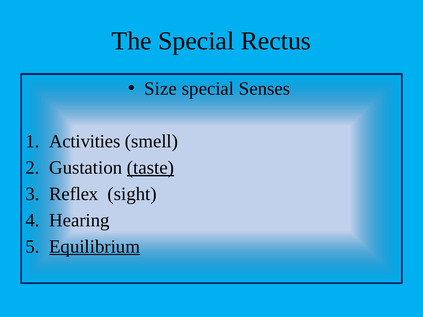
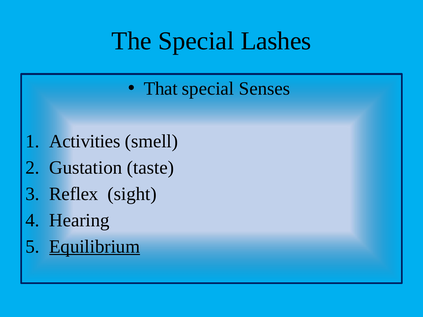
Rectus: Rectus -> Lashes
Size: Size -> That
taste underline: present -> none
